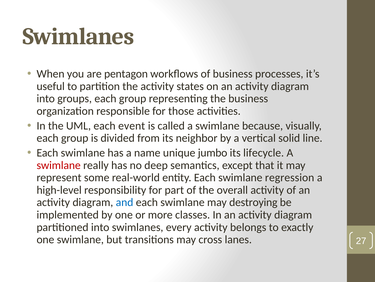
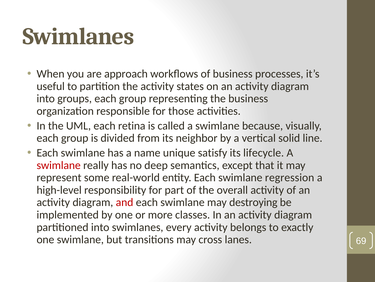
pentagon: pentagon -> approach
event: event -> retina
jumbo: jumbo -> satisfy
and colour: blue -> red
27: 27 -> 69
